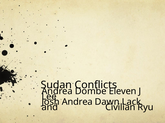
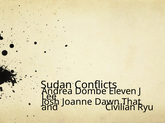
Andrea at (77, 102): Andrea -> Joanne
Lack: Lack -> That
